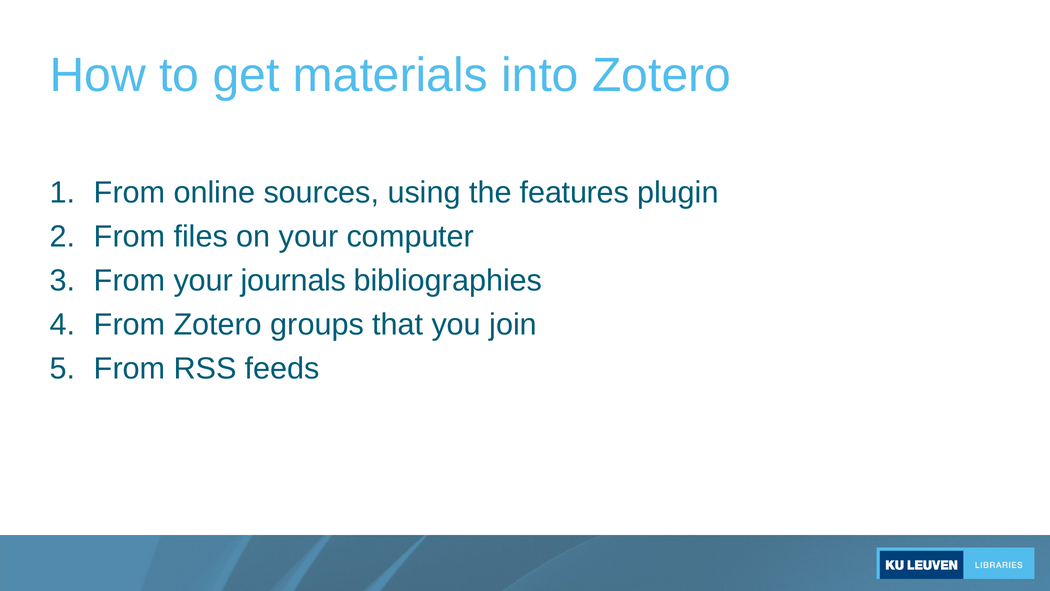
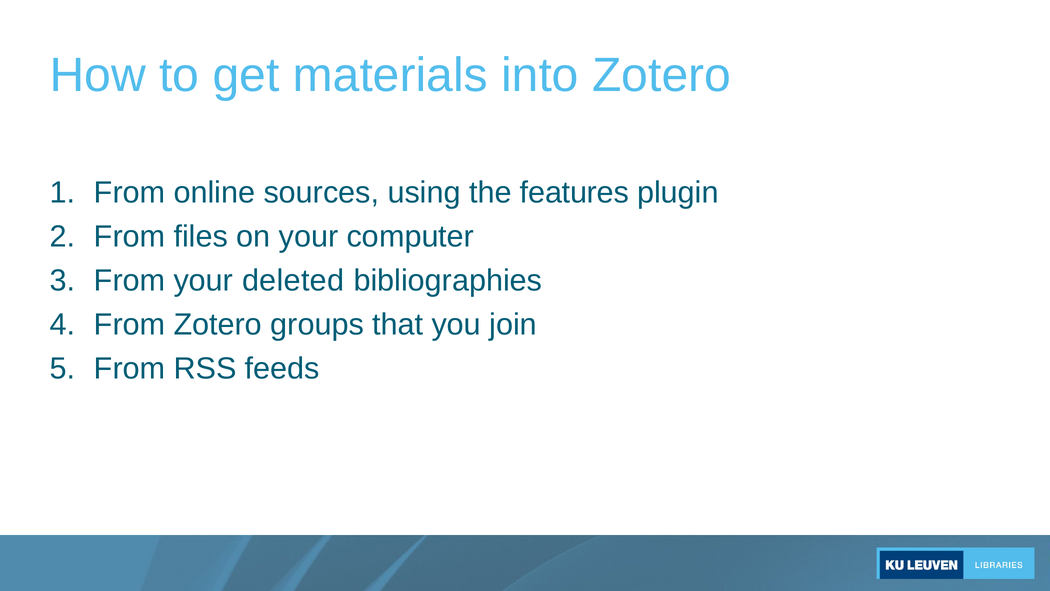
journals: journals -> deleted
